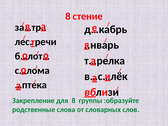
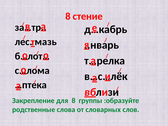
речи: речи -> мазь
